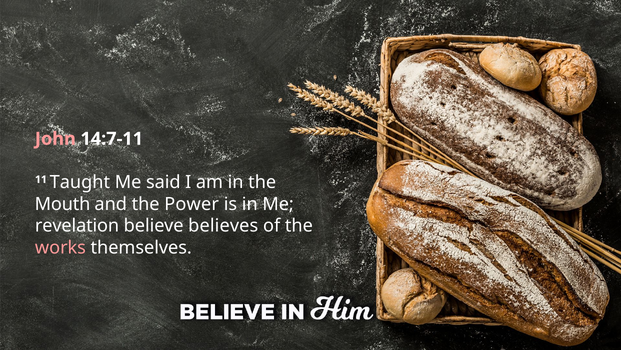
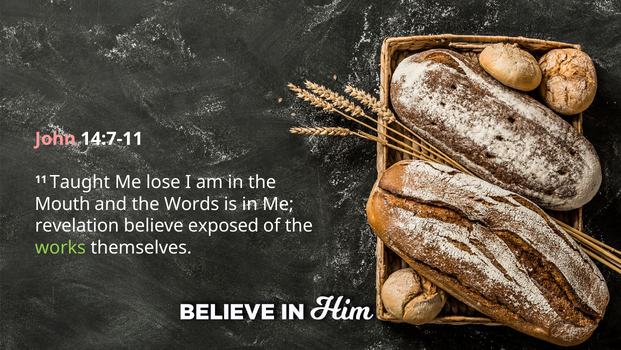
said: said -> lose
Power: Power -> Words
believes: believes -> exposed
works colour: pink -> light green
